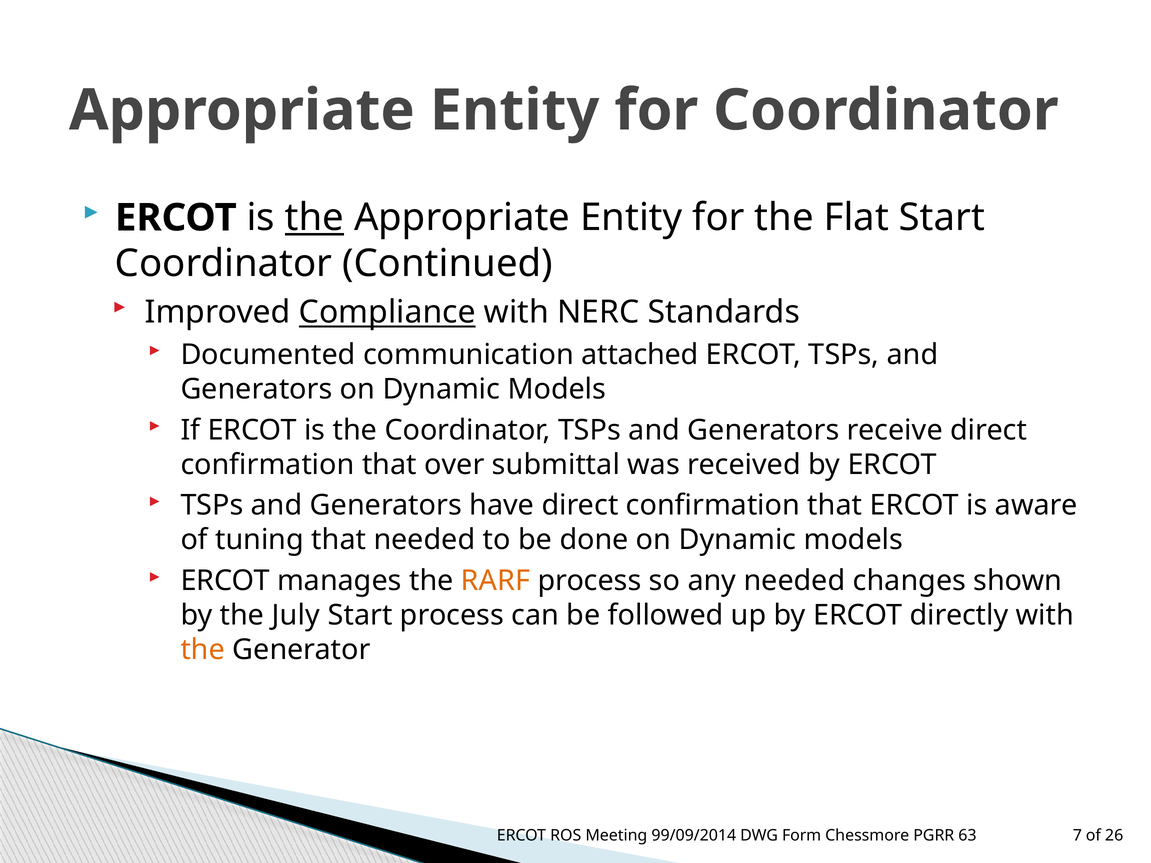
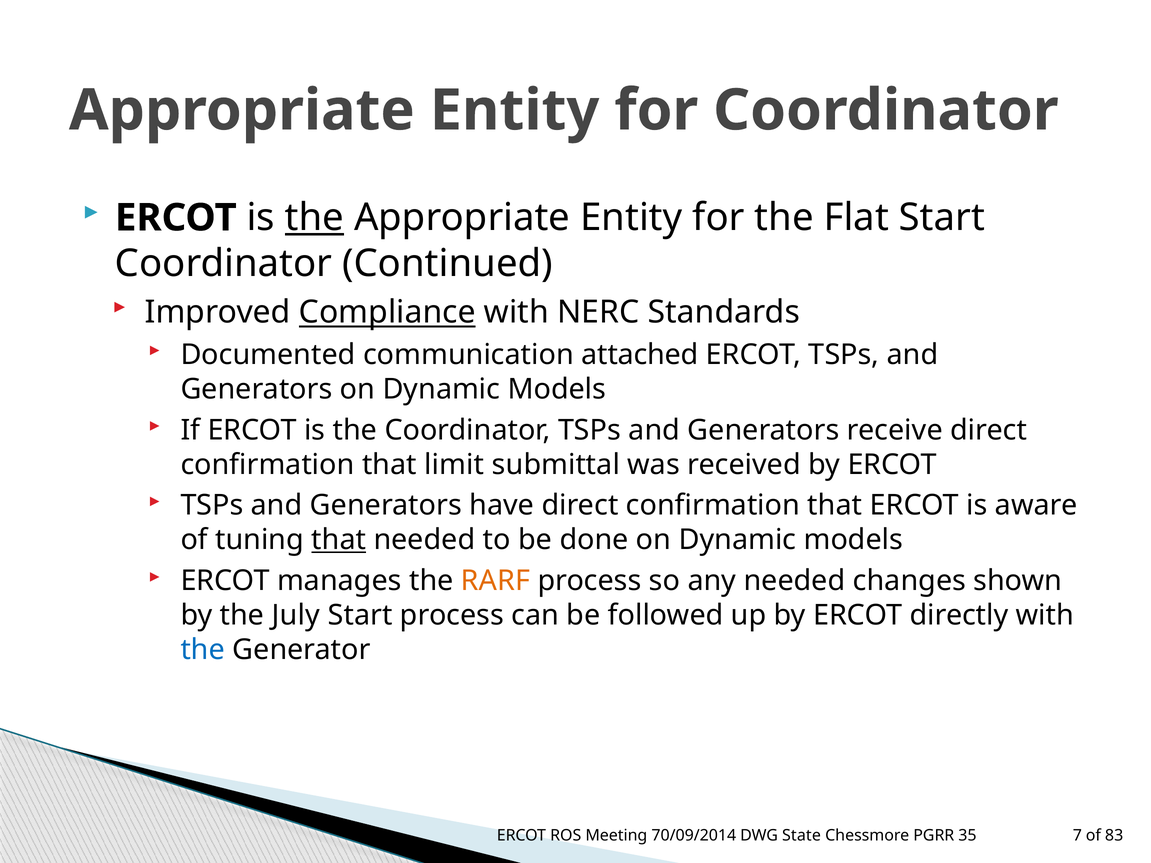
over: over -> limit
that at (339, 540) underline: none -> present
the at (203, 650) colour: orange -> blue
99/09/2014: 99/09/2014 -> 70/09/2014
Form: Form -> State
63: 63 -> 35
26: 26 -> 83
